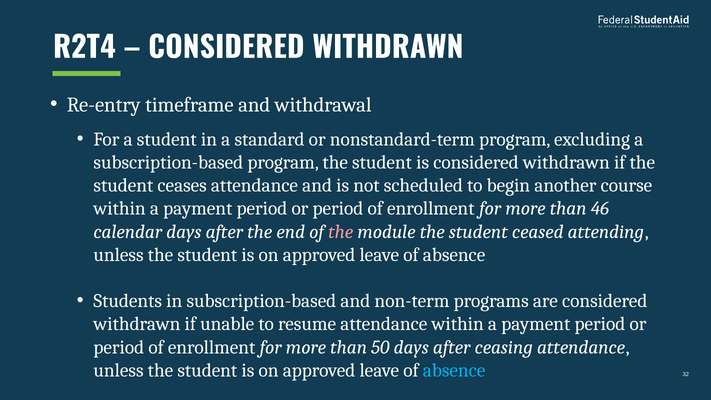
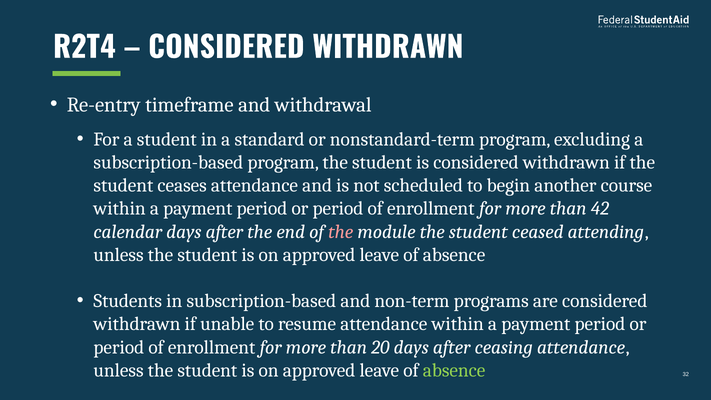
46: 46 -> 42
50: 50 -> 20
absence at (454, 370) colour: light blue -> light green
